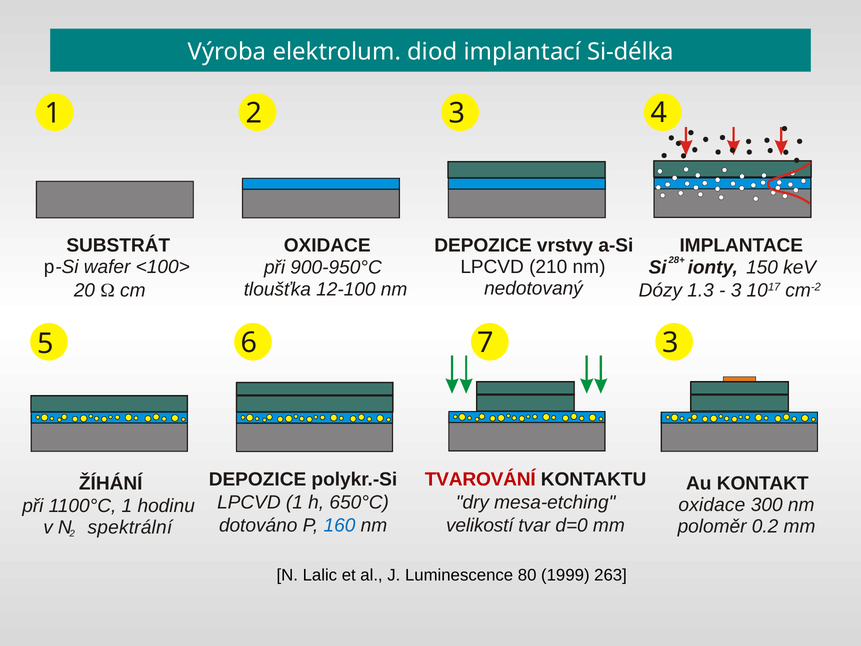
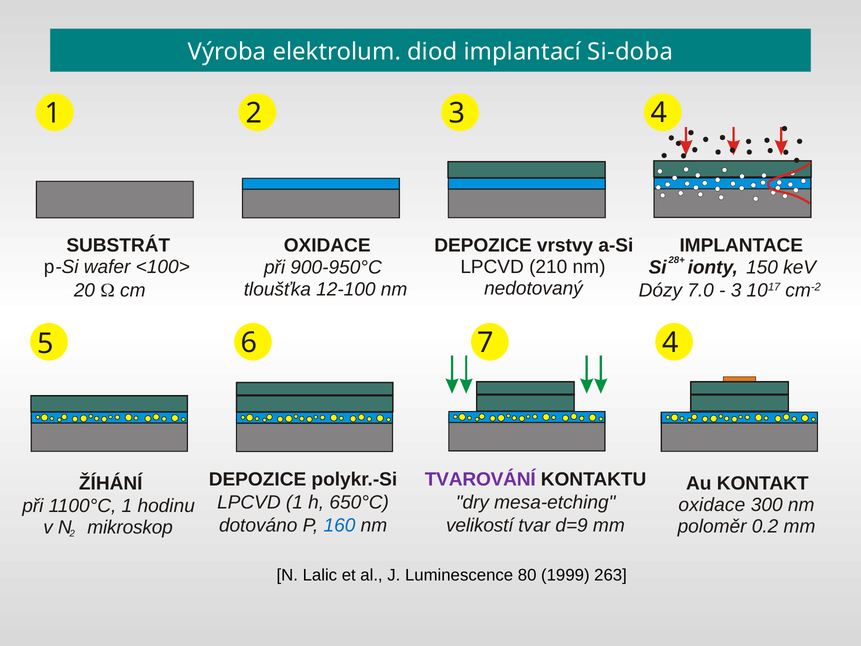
Si-délka: Si-délka -> Si-doba
1.3: 1.3 -> 7.0
5 3: 3 -> 4
TVAROVÁNÍ colour: red -> purple
d=0: d=0 -> d=9
spektrální: spektrální -> mikroskop
